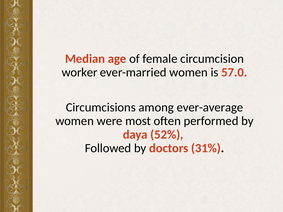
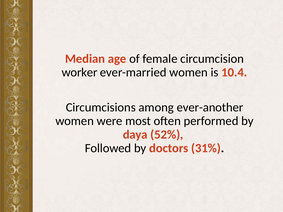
57.0: 57.0 -> 10.4
ever-average: ever-average -> ever-another
